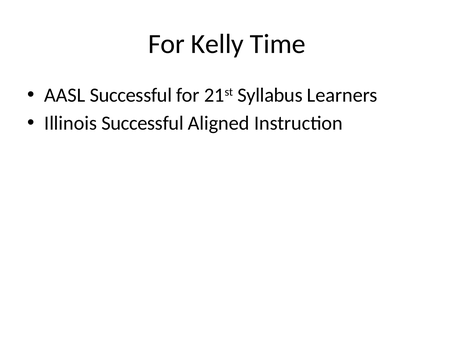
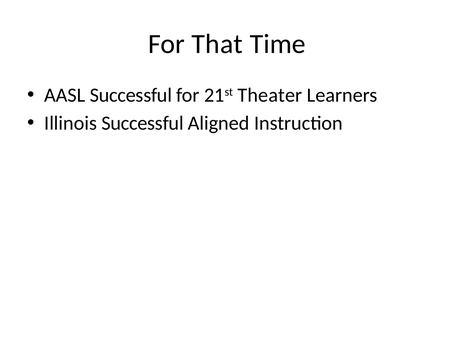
Kelly: Kelly -> That
Syllabus: Syllabus -> Theater
